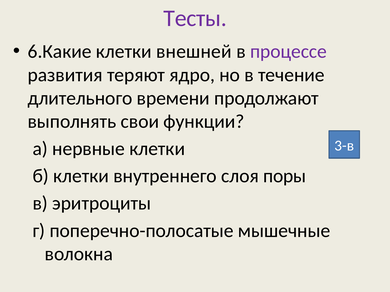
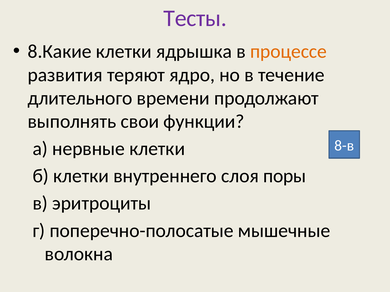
6.Какие: 6.Какие -> 8.Какие
внешней: внешней -> ядрышка
процессе colour: purple -> orange
3-в: 3-в -> 8-в
